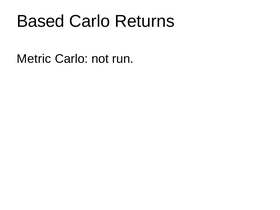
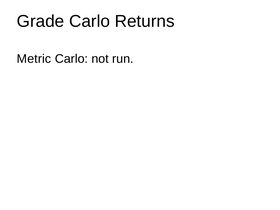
Based: Based -> Grade
